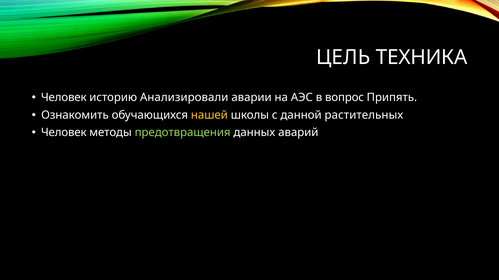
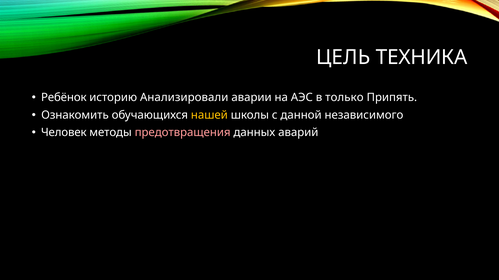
Человек at (64, 98): Человек -> Ребёнок
вопрос: вопрос -> только
растительных: растительных -> независимого
предотвращения colour: light green -> pink
